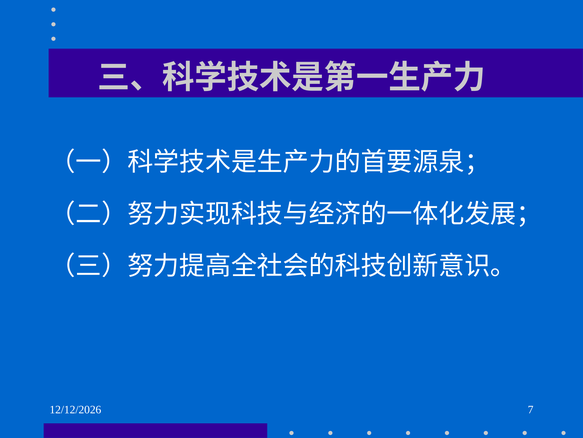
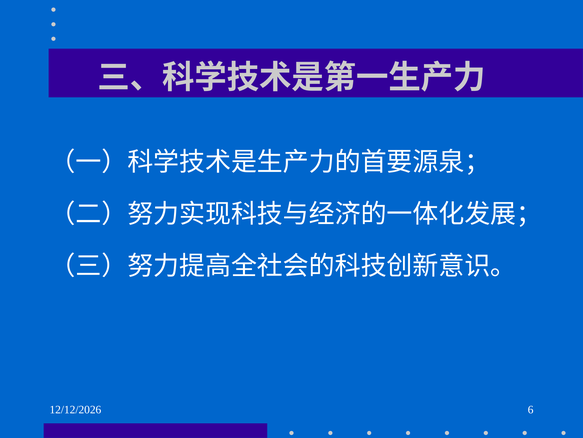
7: 7 -> 6
